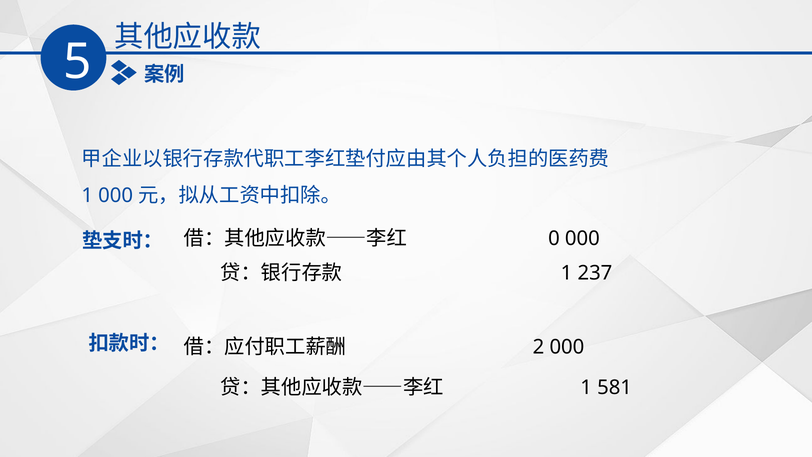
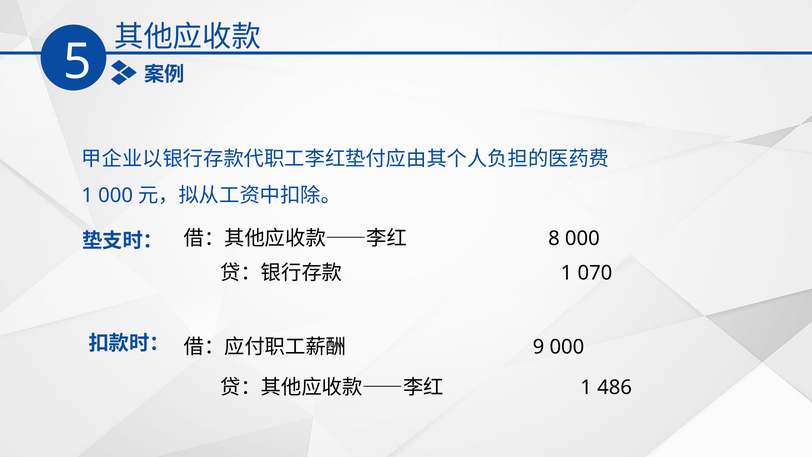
0: 0 -> 8
237: 237 -> 070
2: 2 -> 9
581: 581 -> 486
